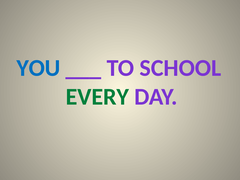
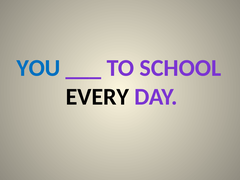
EVERY colour: green -> black
